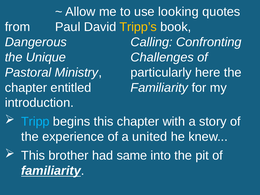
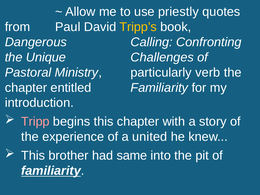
looking: looking -> priestly
here: here -> verb
Tripp colour: light blue -> pink
